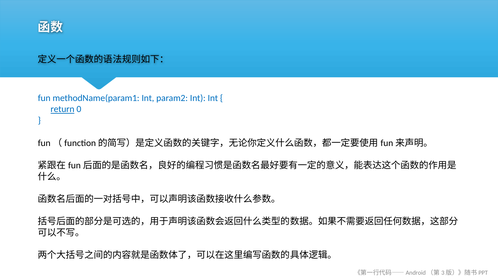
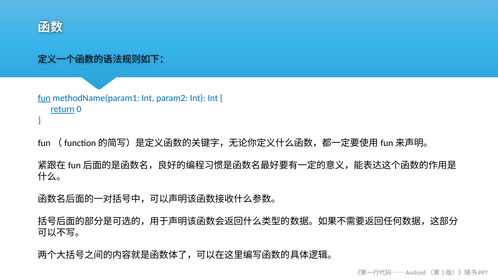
fun underline: none -> present
